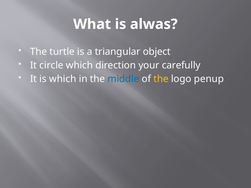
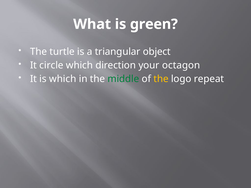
alwas: alwas -> green
carefully: carefully -> octagon
middle colour: blue -> green
penup: penup -> repeat
